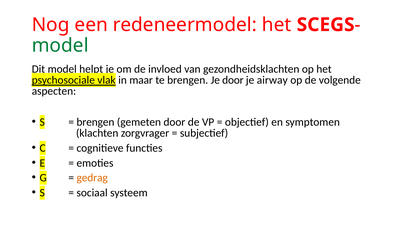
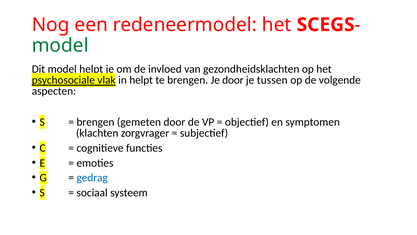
in maar: maar -> helpt
airway: airway -> tussen
gedrag colour: orange -> blue
